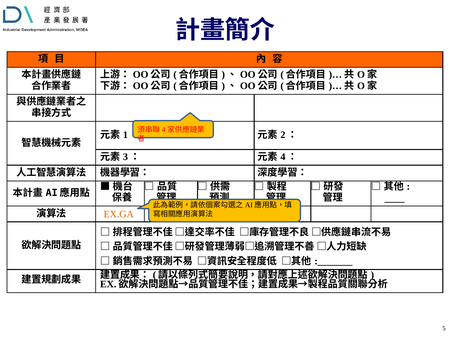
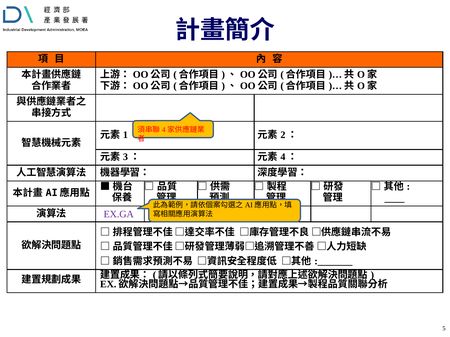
EX.GA colour: orange -> purple
